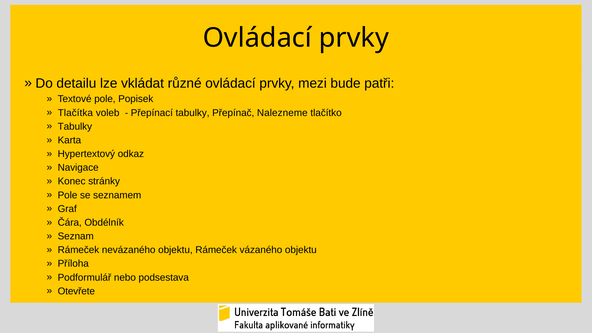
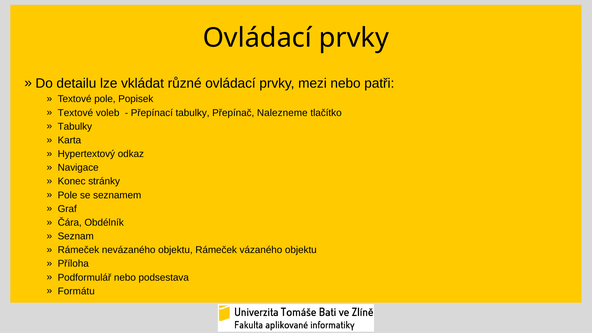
mezi bude: bude -> nebo
Tlačítka at (75, 113): Tlačítka -> Textové
Otevřete: Otevřete -> Formátu
